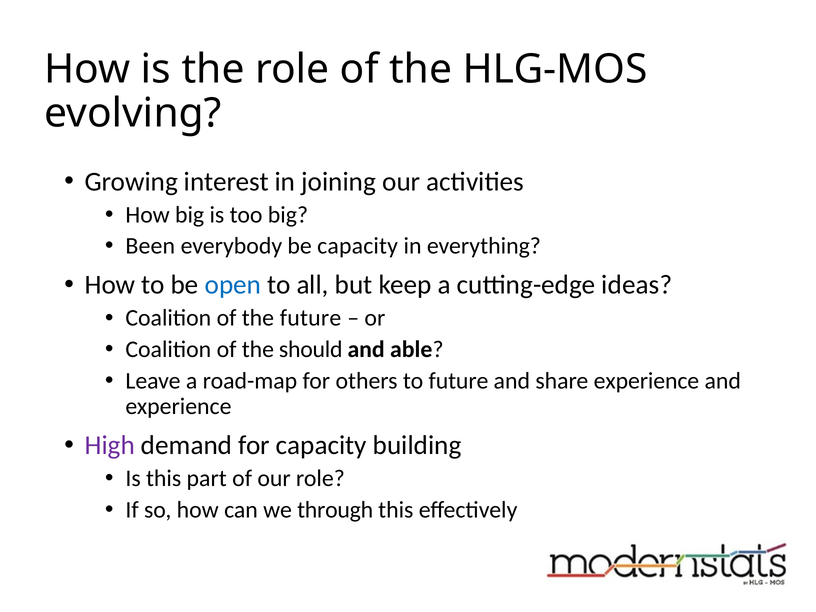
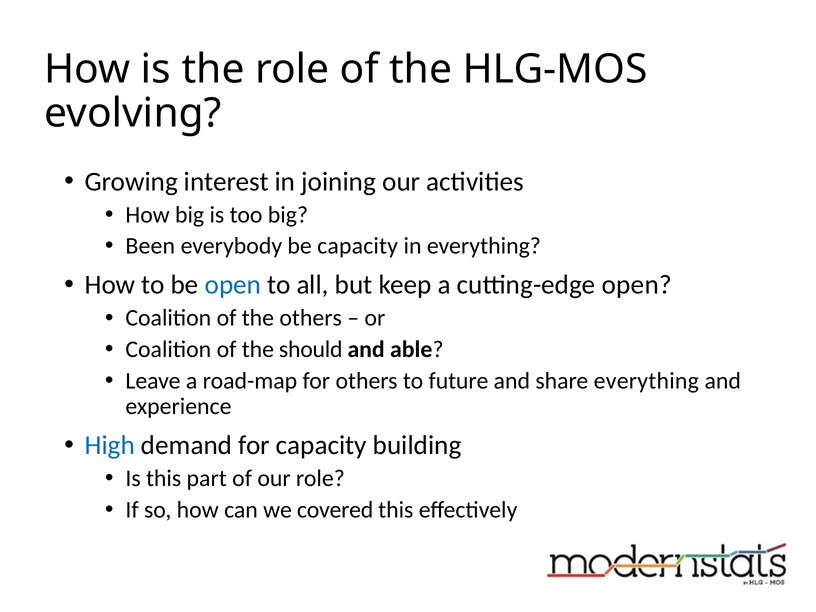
cutting-edge ideas: ideas -> open
the future: future -> others
share experience: experience -> everything
High colour: purple -> blue
through: through -> covered
